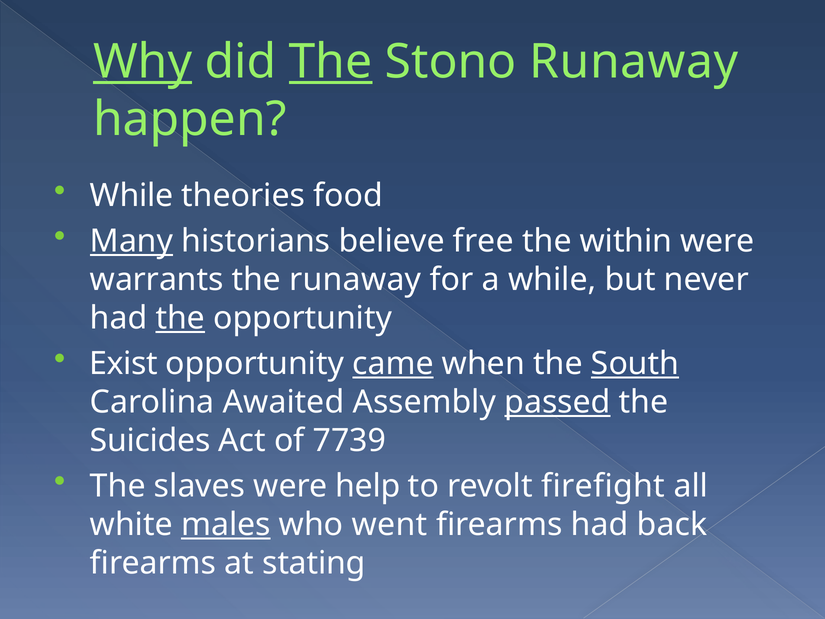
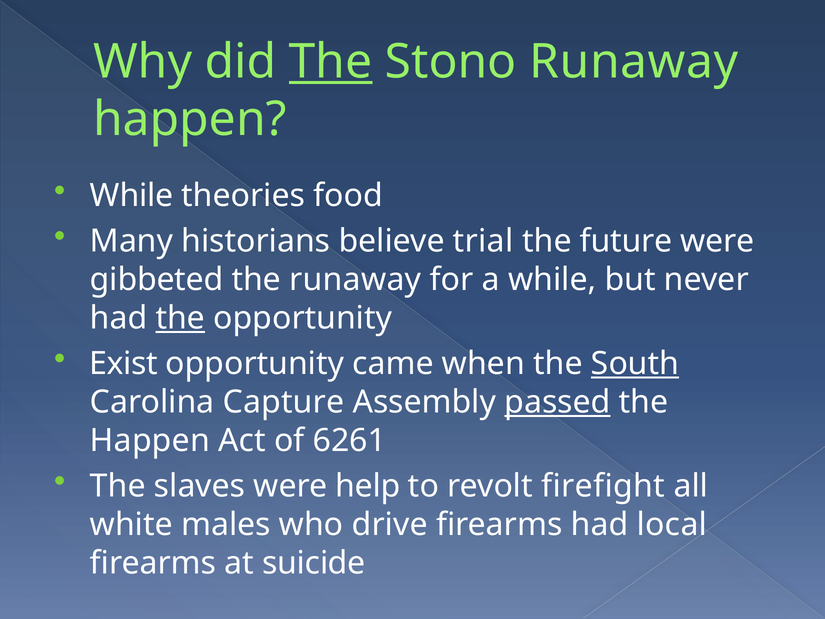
Why underline: present -> none
Many underline: present -> none
free: free -> trial
within: within -> future
warrants: warrants -> gibbeted
came underline: present -> none
Awaited: Awaited -> Capture
Suicides at (150, 440): Suicides -> Happen
7739: 7739 -> 6261
males underline: present -> none
went: went -> drive
back: back -> local
stating: stating -> suicide
